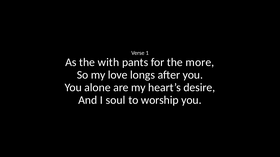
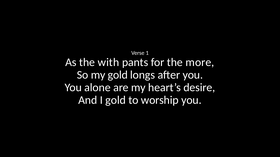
my love: love -> gold
I soul: soul -> gold
